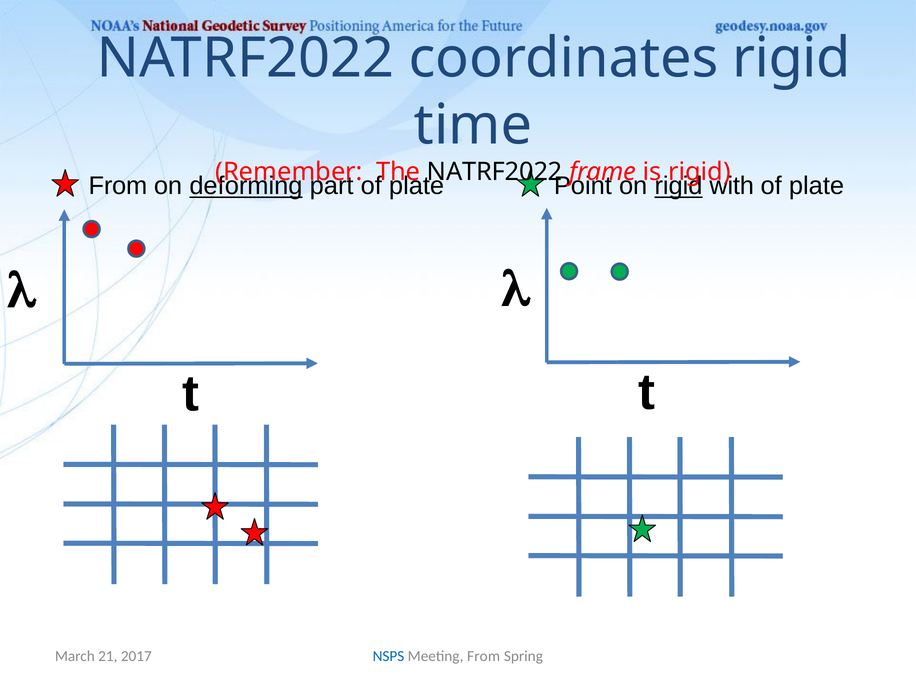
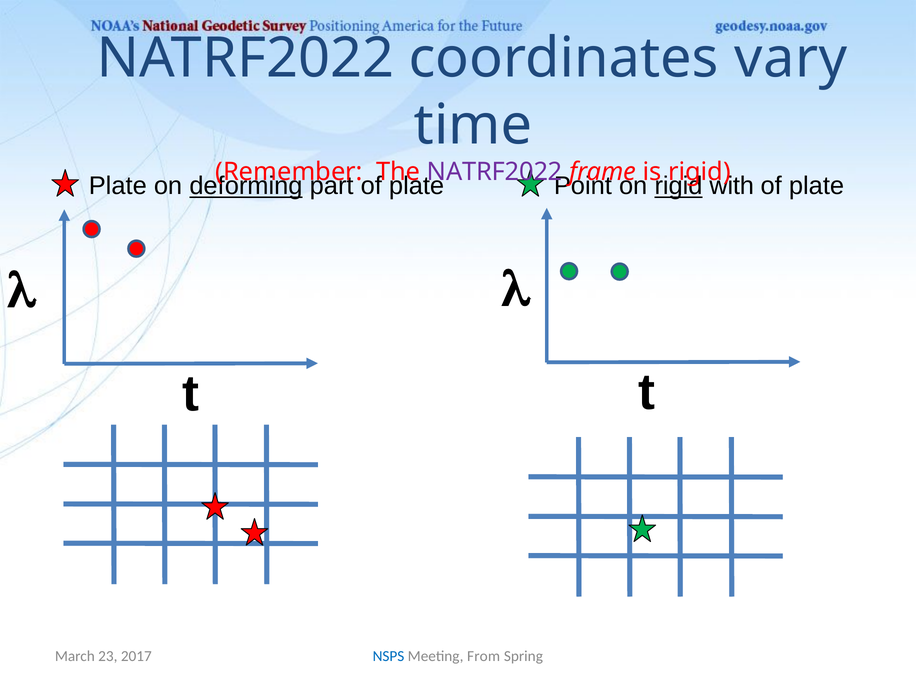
coordinates rigid: rigid -> vary
NATRF2022 at (495, 172) colour: black -> purple
From at (118, 186): From -> Plate
21: 21 -> 23
